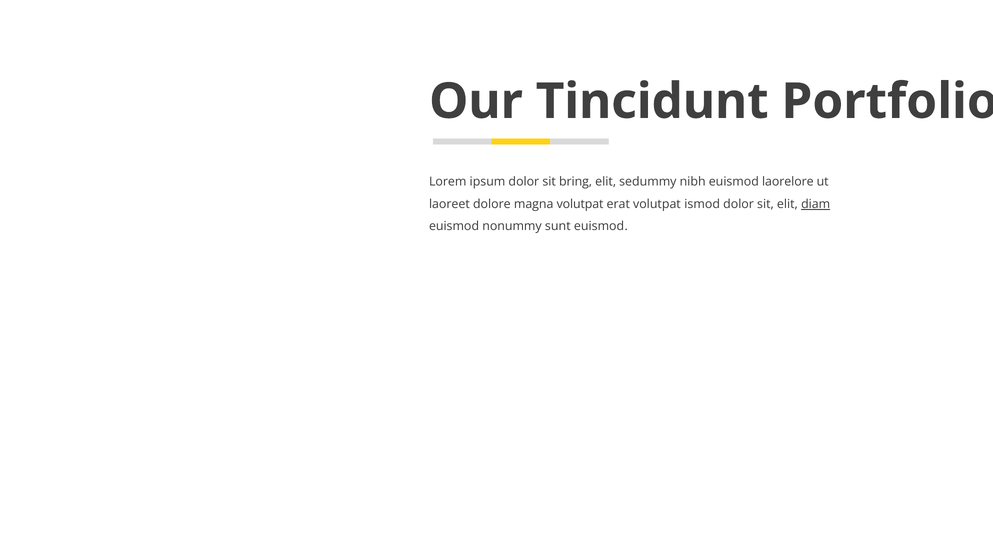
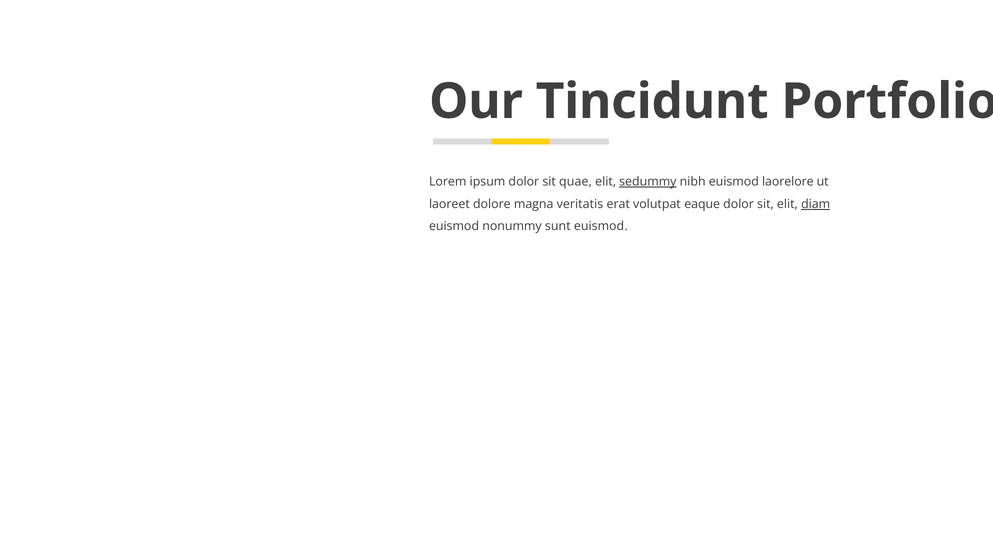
bring: bring -> quae
sedummy underline: none -> present
magna volutpat: volutpat -> veritatis
ismod: ismod -> eaque
